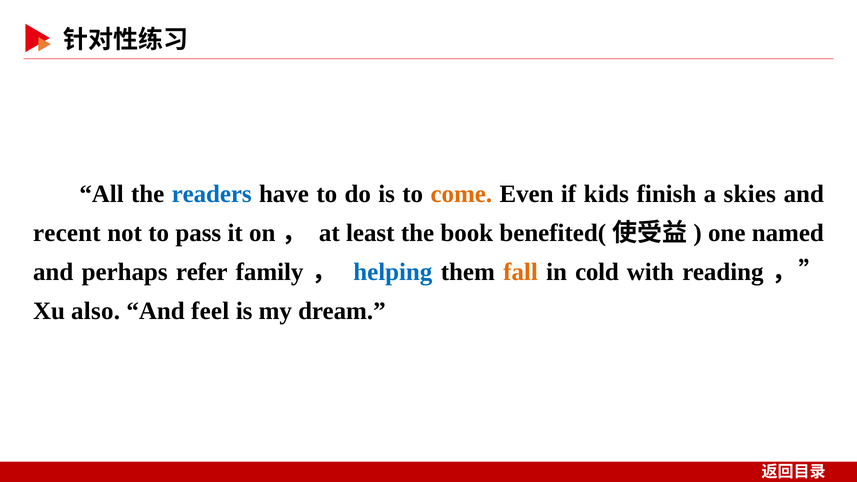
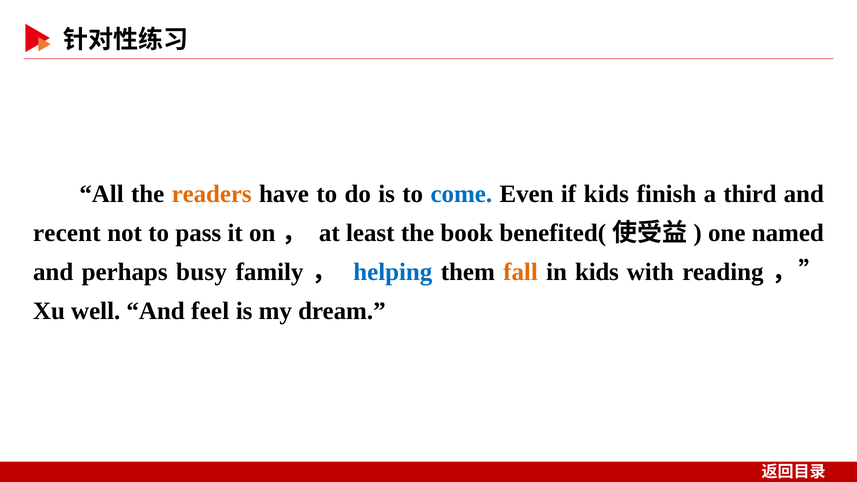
readers colour: blue -> orange
come colour: orange -> blue
skies: skies -> third
refer: refer -> busy
in cold: cold -> kids
also: also -> well
